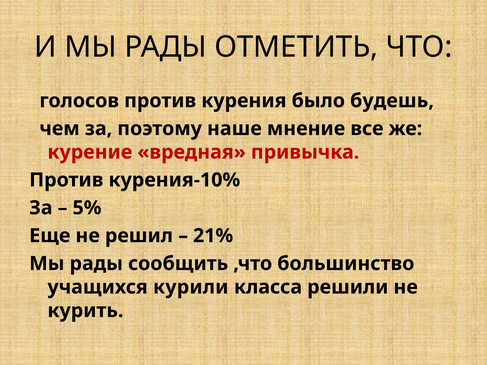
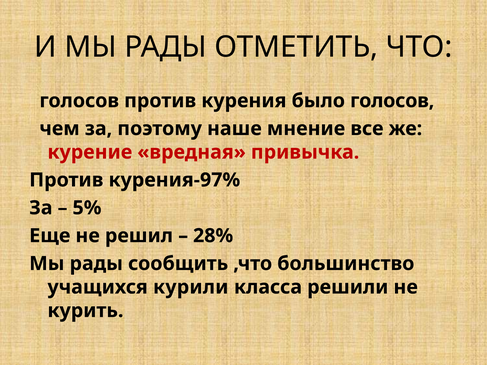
было будешь: будешь -> голосов
курения-10%: курения-10% -> курения-97%
21%: 21% -> 28%
